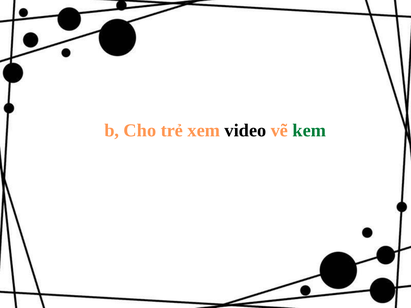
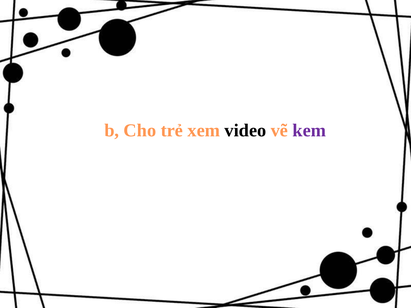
kem colour: green -> purple
